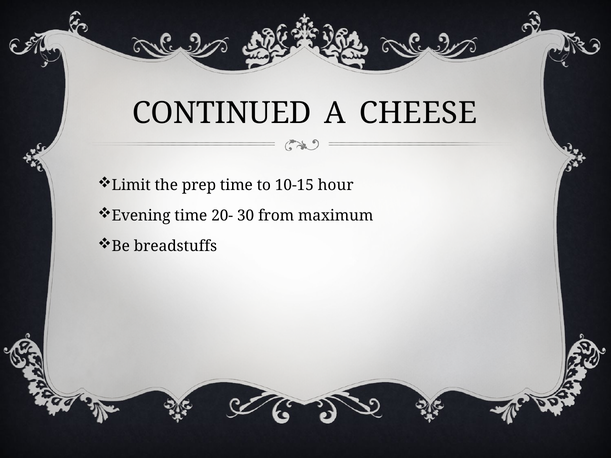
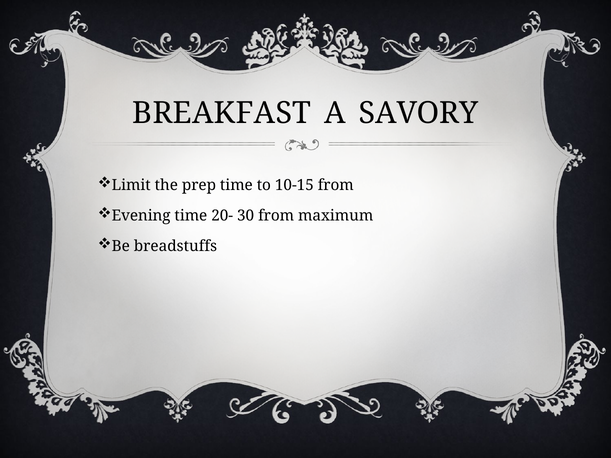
CONTINUED: CONTINUED -> BREAKFAST
CHEESE: CHEESE -> SAVORY
10-15 hour: hour -> from
